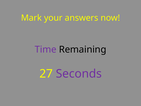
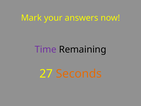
Seconds colour: purple -> orange
